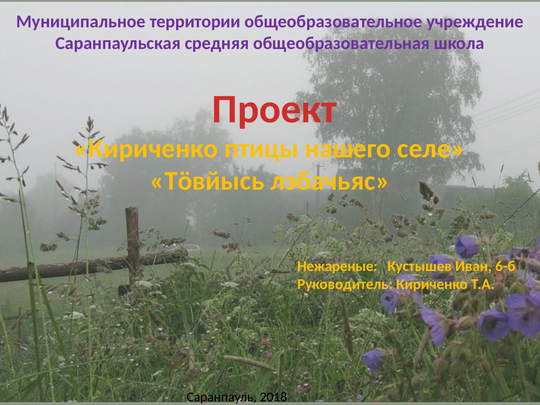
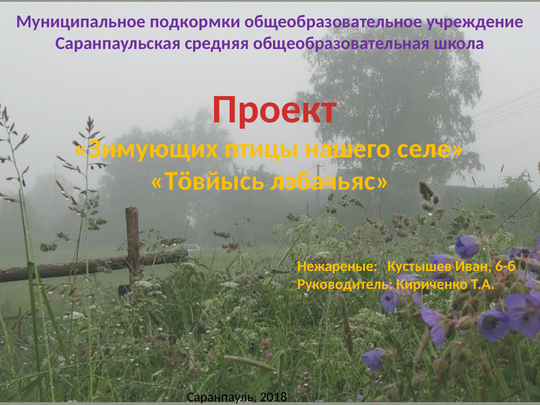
территории: территории -> подкормки
Кириченко at (146, 149): Кириченко -> Зимующих
